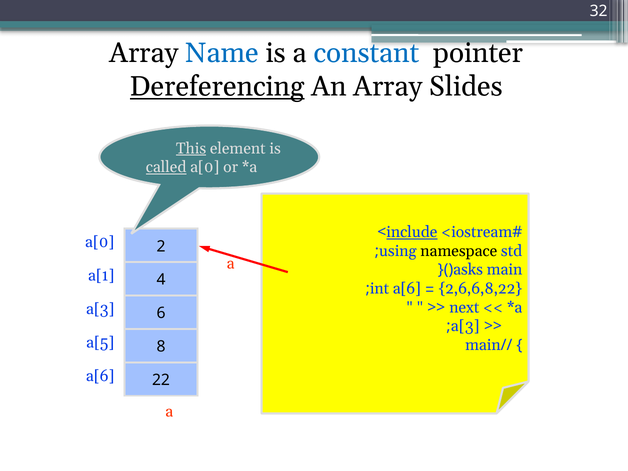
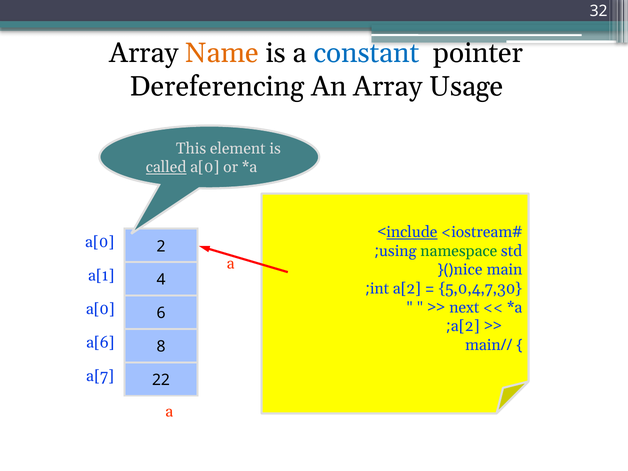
Name colour: blue -> orange
Dereferencing underline: present -> none
Slides: Slides -> Usage
This underline: present -> none
namespace colour: black -> green
asks: asks -> nice
int a[6: a[6 -> a[2
2,6,6,8,22: 2,6,6,8,22 -> 5,0,4,7,30
a[3 at (100, 309): a[3 -> a[0
a[3 at (465, 326): a[3 -> a[2
a[5: a[5 -> a[6
a[6 at (100, 376): a[6 -> a[7
